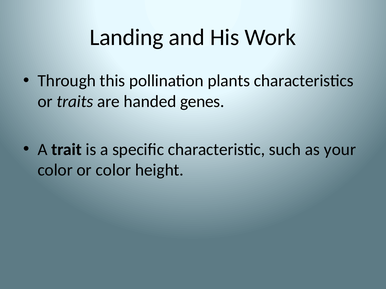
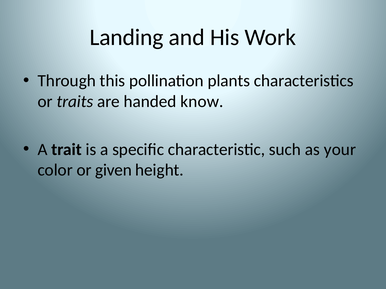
genes: genes -> know
or color: color -> given
